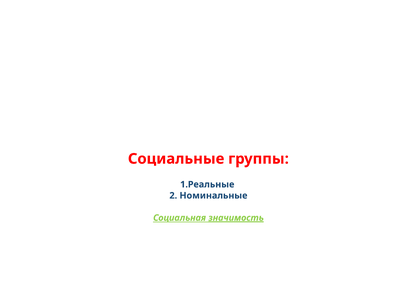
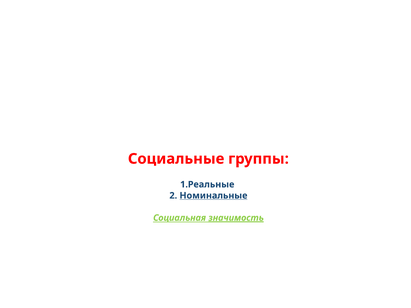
Номинальные underline: none -> present
